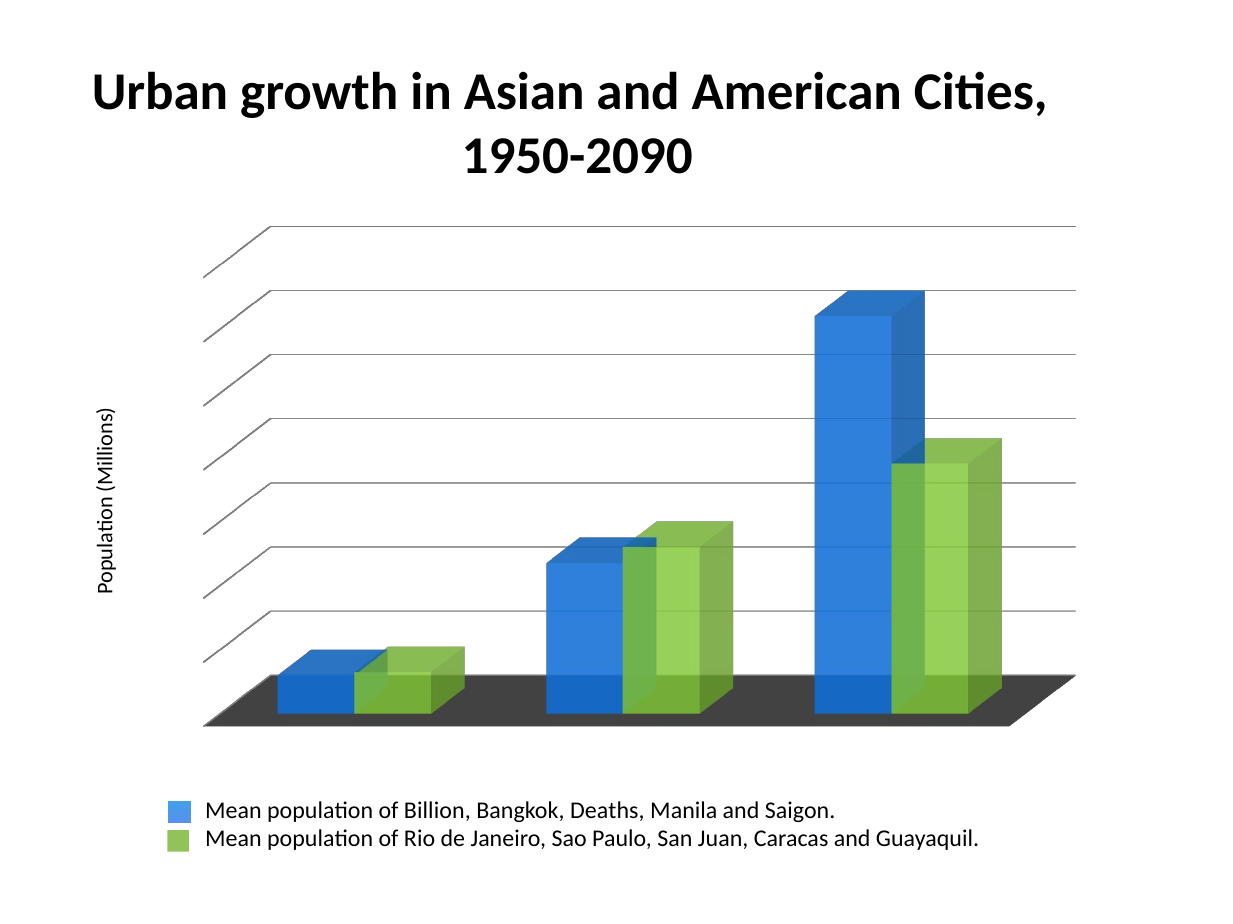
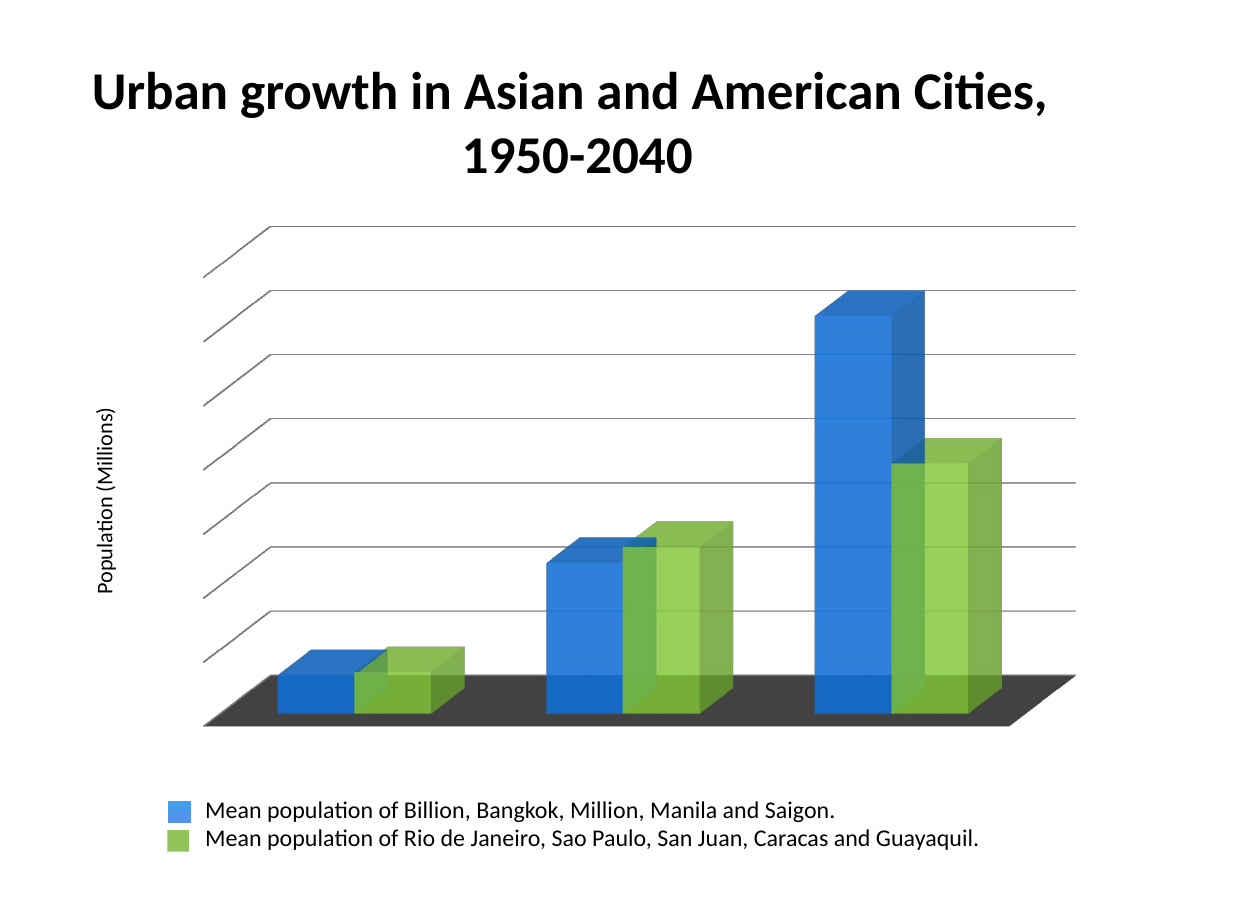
1950-2090: 1950-2090 -> 1950-2040
Deaths: Deaths -> Million
